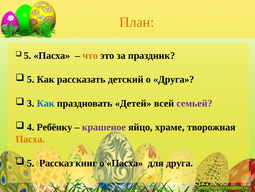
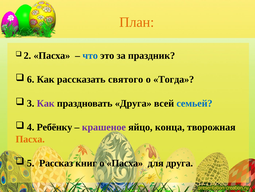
5 at (27, 55): 5 -> 2
что colour: orange -> blue
5 at (31, 79): 5 -> 6
детский: детский -> святого
о Друга: Друга -> Тогда
Как at (46, 103) colour: blue -> purple
праздновать Детей: Детей -> Друга
семьей colour: purple -> blue
храме: храме -> конца
